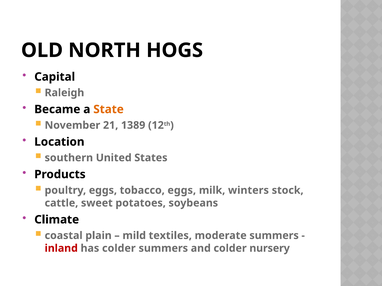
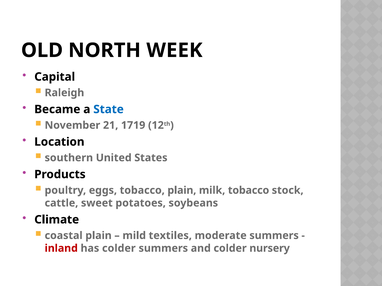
HOGS: HOGS -> WEEK
State colour: orange -> blue
1389: 1389 -> 1719
tobacco eggs: eggs -> plain
milk winters: winters -> tobacco
